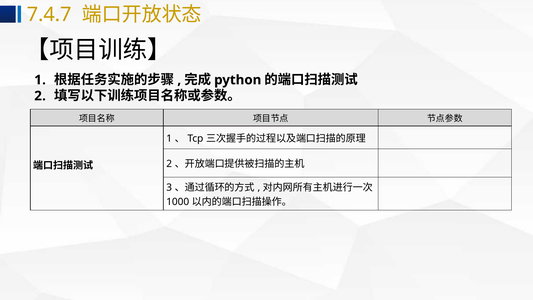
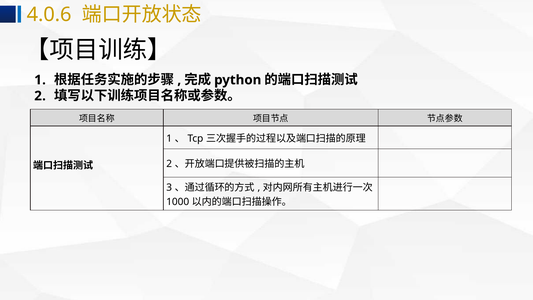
7.4.7: 7.4.7 -> 4.0.6
